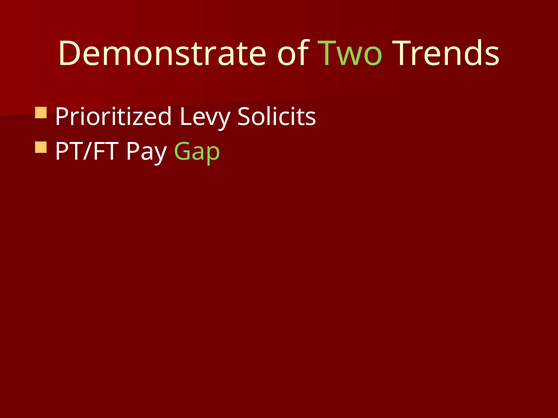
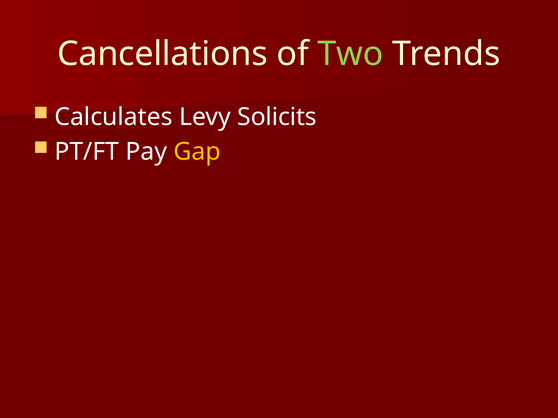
Demonstrate: Demonstrate -> Cancellations
Prioritized: Prioritized -> Calculates
Gap colour: light green -> yellow
